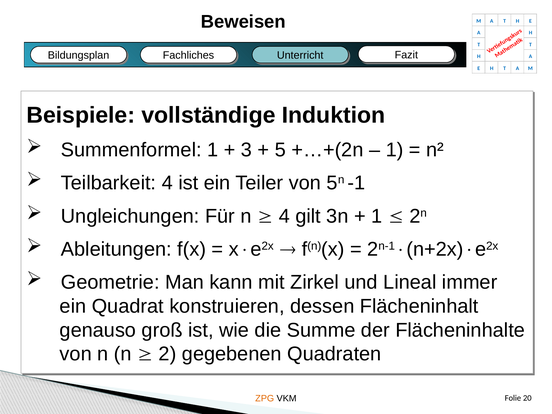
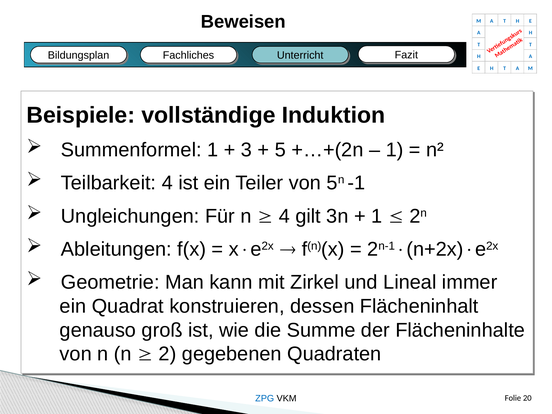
ZPG colour: orange -> blue
